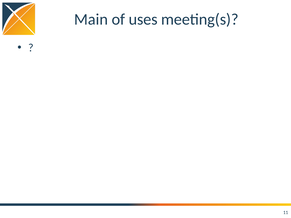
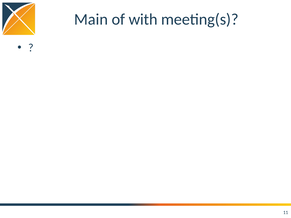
uses: uses -> with
